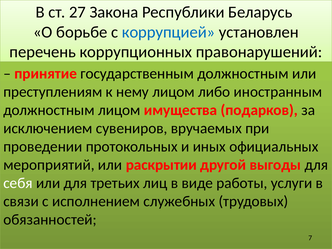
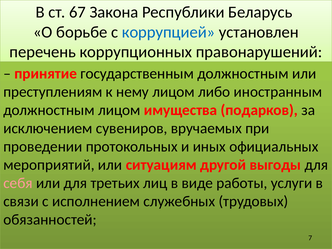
27: 27 -> 67
раскрытии: раскрытии -> ситуациям
себя colour: white -> pink
